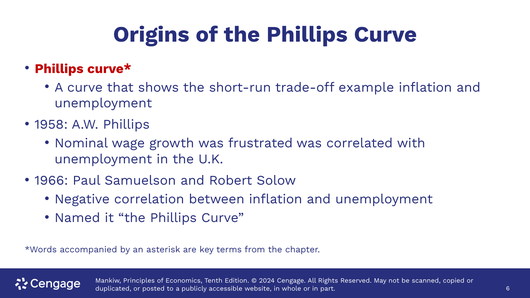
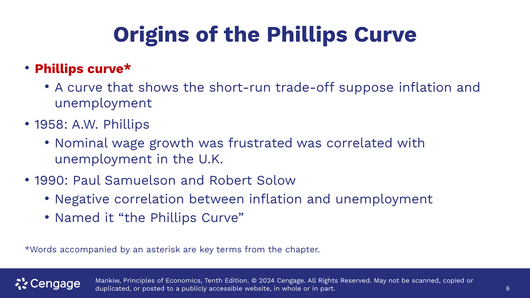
example: example -> suppose
1966: 1966 -> 1990
